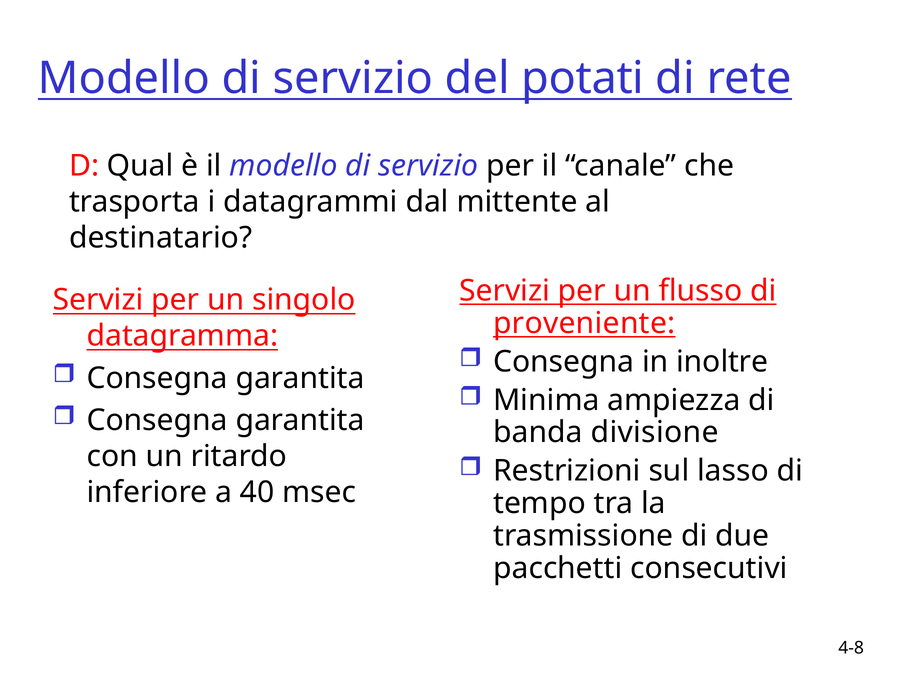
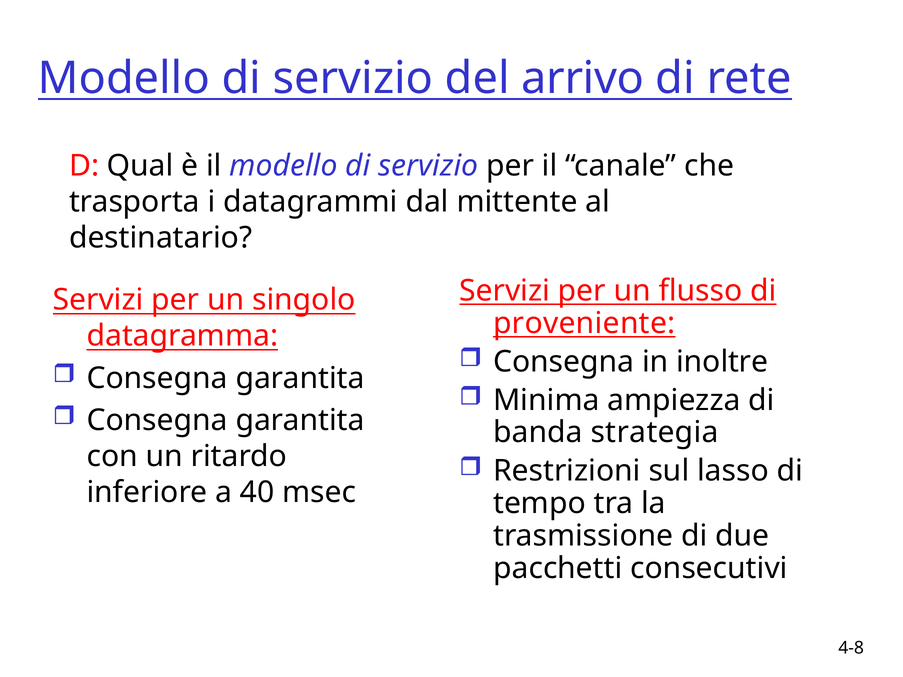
potati: potati -> arrivo
divisione: divisione -> strategia
